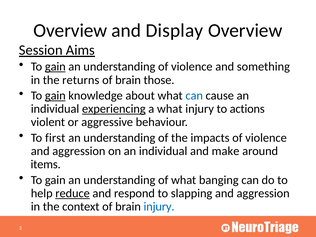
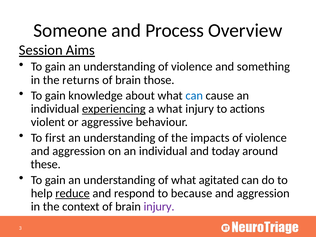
Overview at (70, 31): Overview -> Someone
Display: Display -> Process
gain at (55, 67) underline: present -> none
gain at (55, 96) underline: present -> none
make: make -> today
items: items -> these
banging: banging -> agitated
slapping: slapping -> because
injury at (159, 207) colour: blue -> purple
